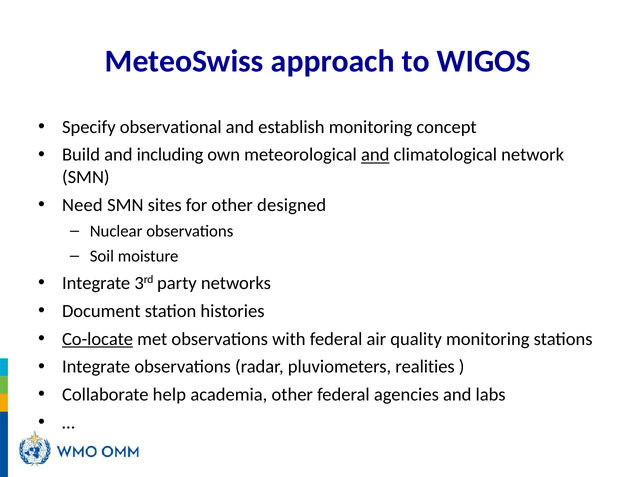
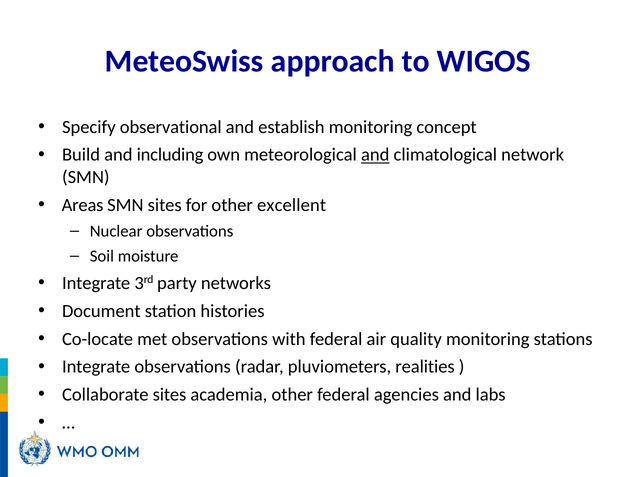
Need: Need -> Areas
designed: designed -> excellent
Co-locate underline: present -> none
Collaborate help: help -> sites
